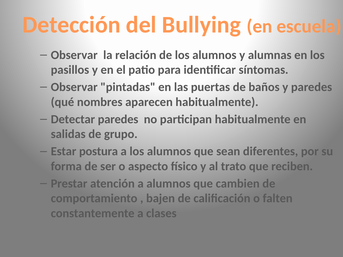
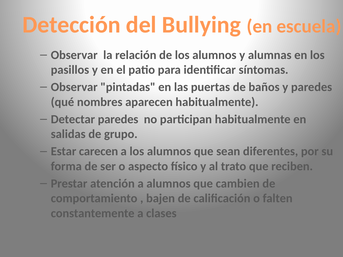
postura: postura -> carecen
